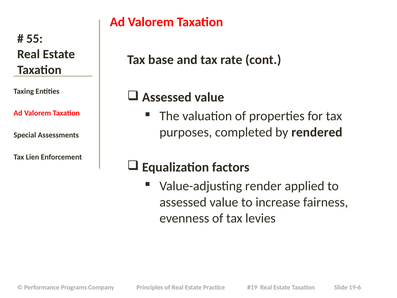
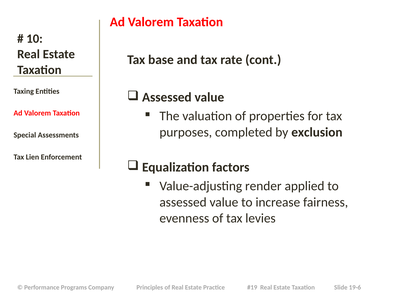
55: 55 -> 10
rendered: rendered -> exclusion
